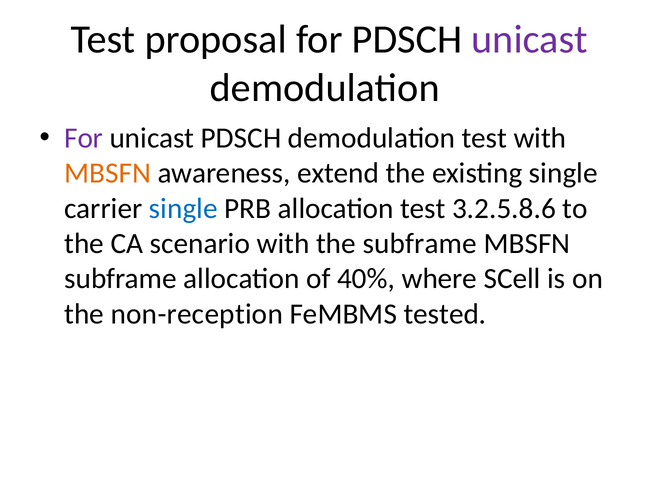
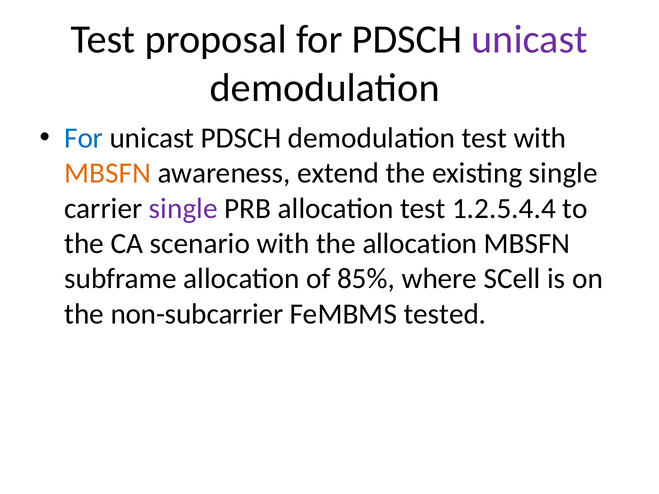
For at (84, 138) colour: purple -> blue
single at (183, 209) colour: blue -> purple
3.2.5.8.6: 3.2.5.8.6 -> 1.2.5.4.4
the subframe: subframe -> allocation
40%: 40% -> 85%
non-reception: non-reception -> non-subcarrier
